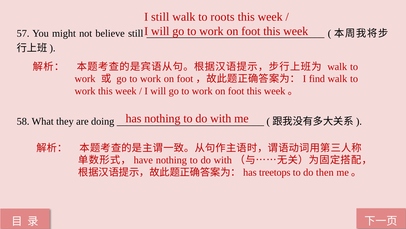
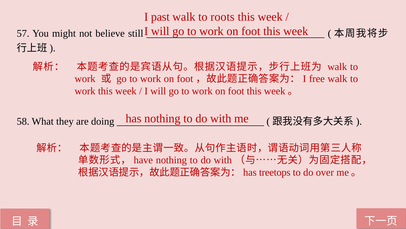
I still: still -> past
find: find -> free
then: then -> over
